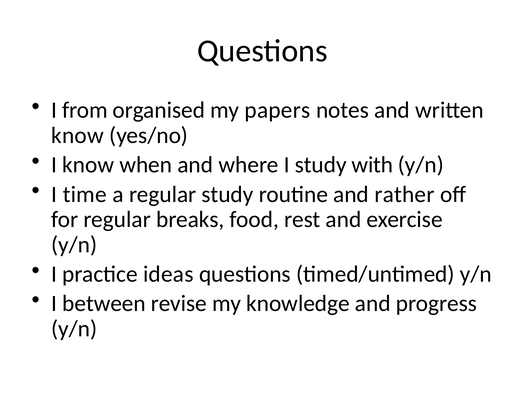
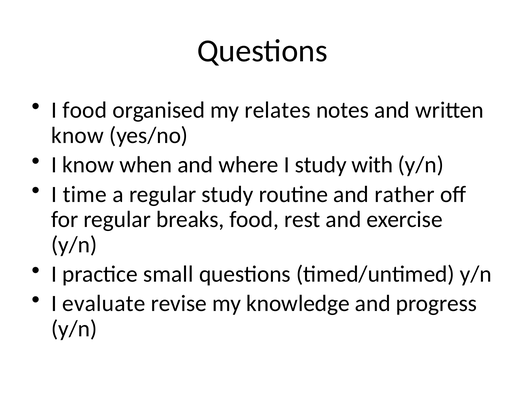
I from: from -> food
papers: papers -> relates
ideas: ideas -> small
between: between -> evaluate
